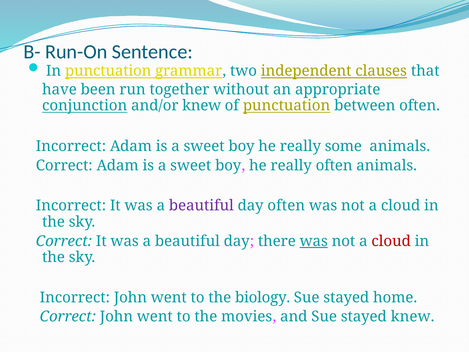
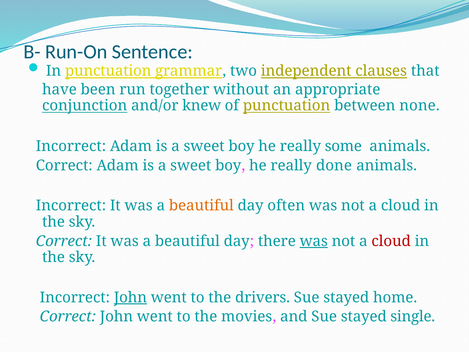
between often: often -> none
really often: often -> done
beautiful at (201, 206) colour: purple -> orange
John at (130, 297) underline: none -> present
biology: biology -> drivers
stayed knew: knew -> single
